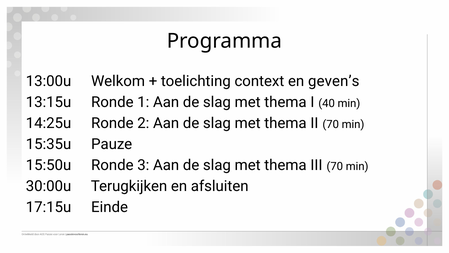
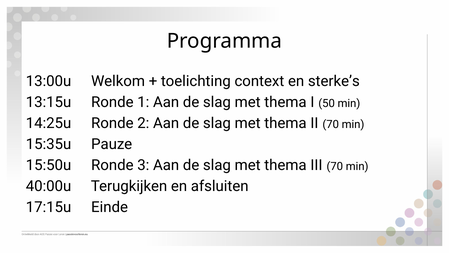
geven’s: geven’s -> sterke’s
40: 40 -> 50
30:00u: 30:00u -> 40:00u
